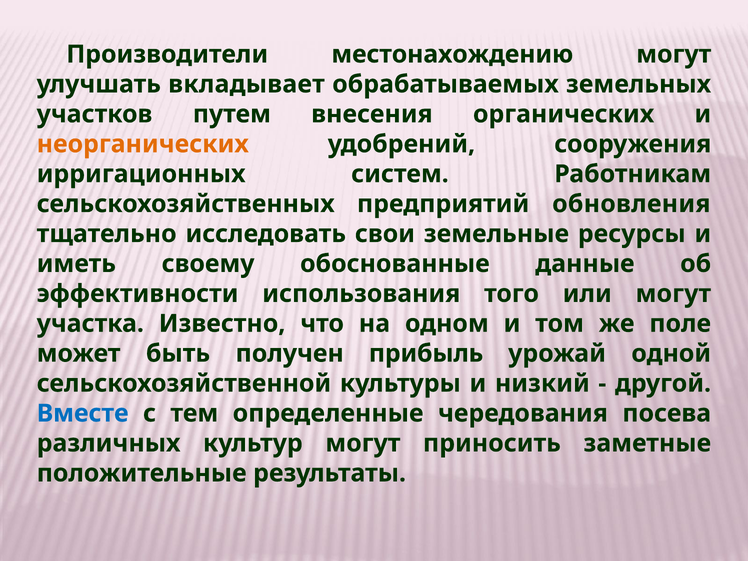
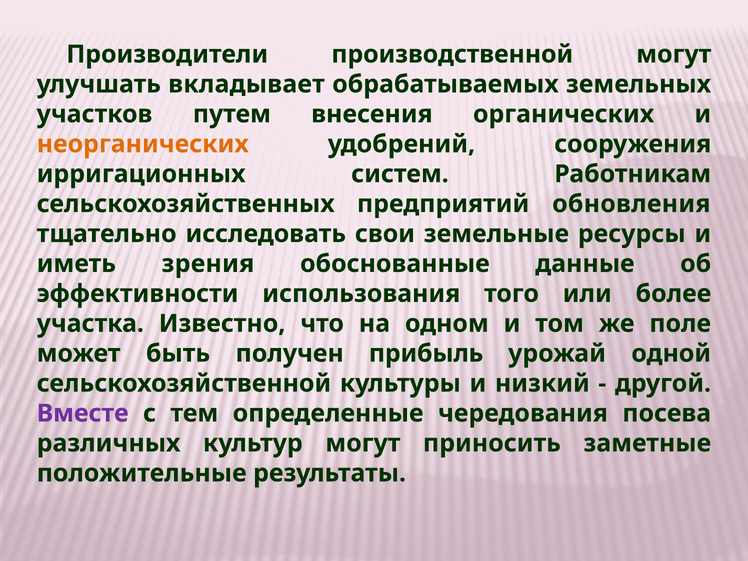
местонахождению: местонахождению -> производственной
своему: своему -> зрения
или могут: могут -> более
Вместе colour: blue -> purple
